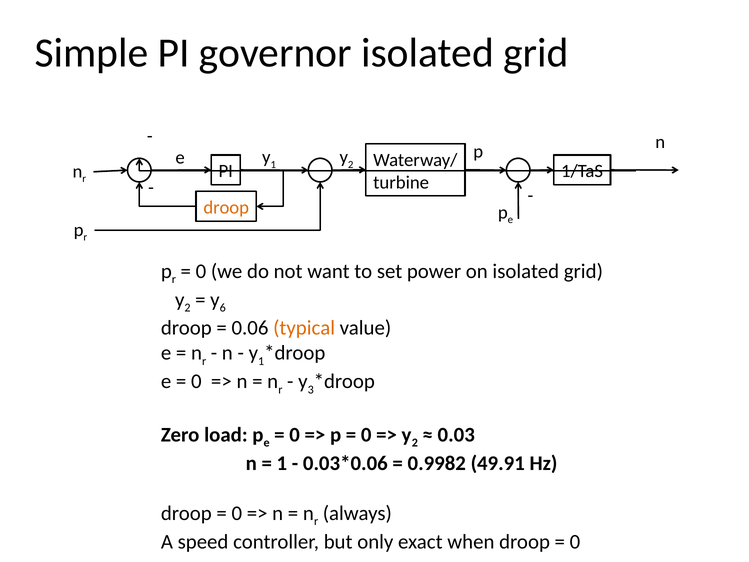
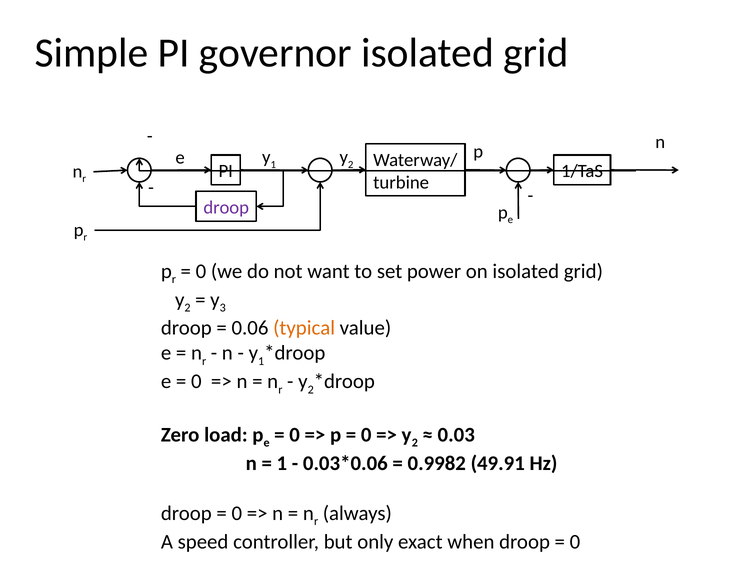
droop at (226, 208) colour: orange -> purple
6: 6 -> 3
3 at (311, 389): 3 -> 2
